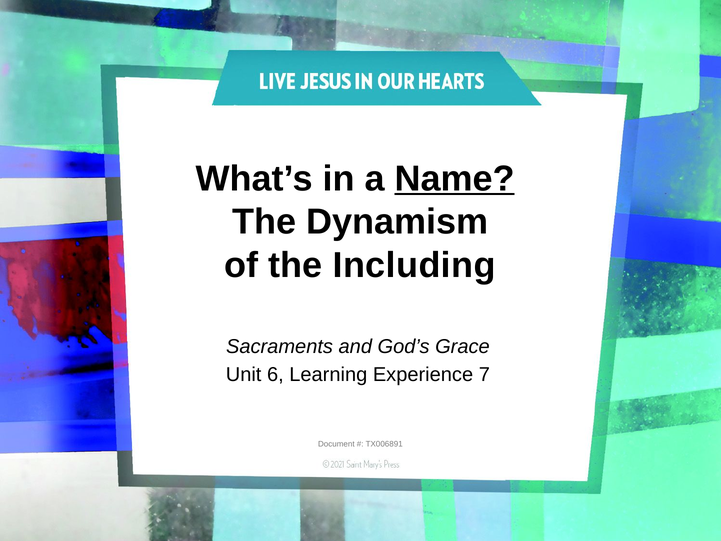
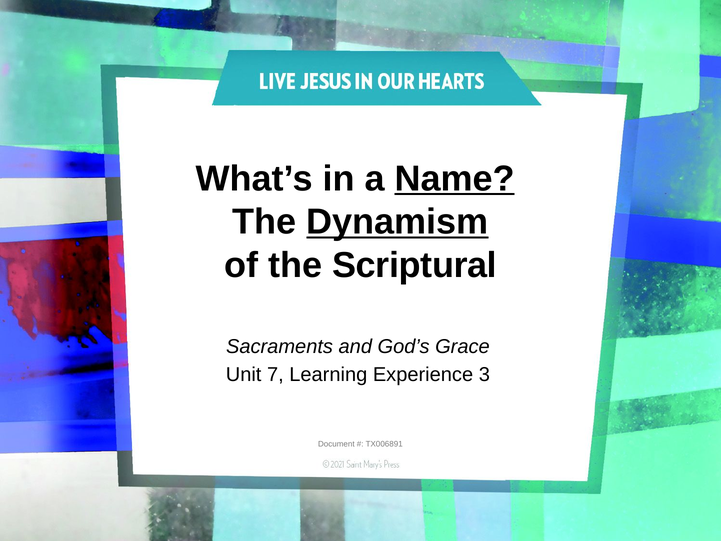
Dynamism underline: none -> present
Including: Including -> Scriptural
6: 6 -> 7
7: 7 -> 3
